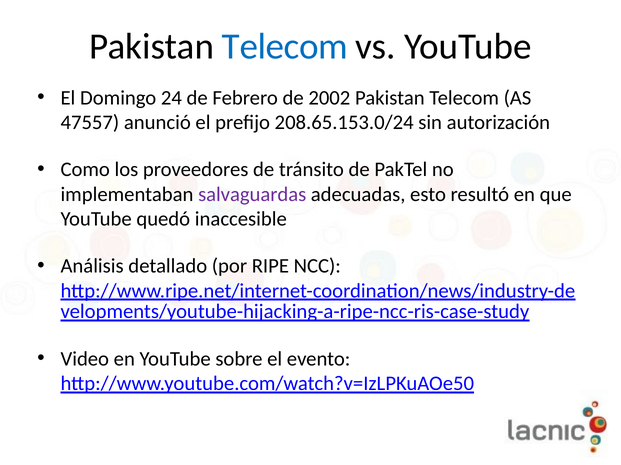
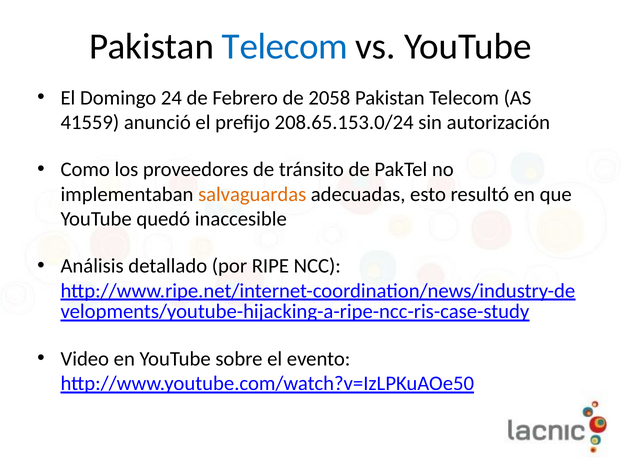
2002: 2002 -> 2058
47557: 47557 -> 41559
salvaguardas colour: purple -> orange
